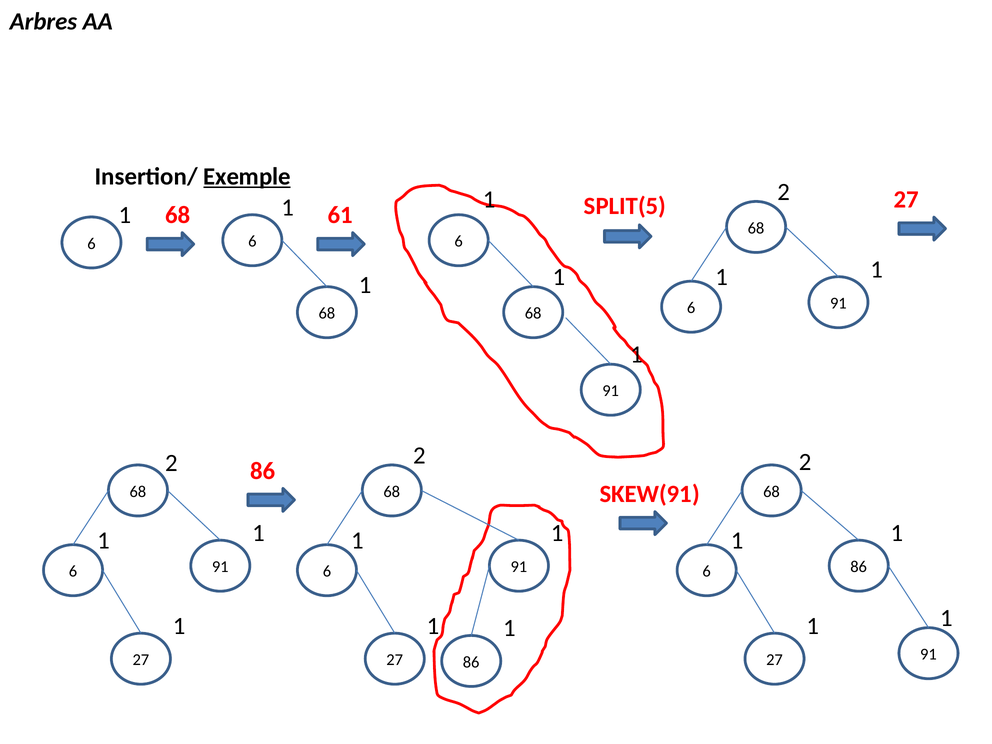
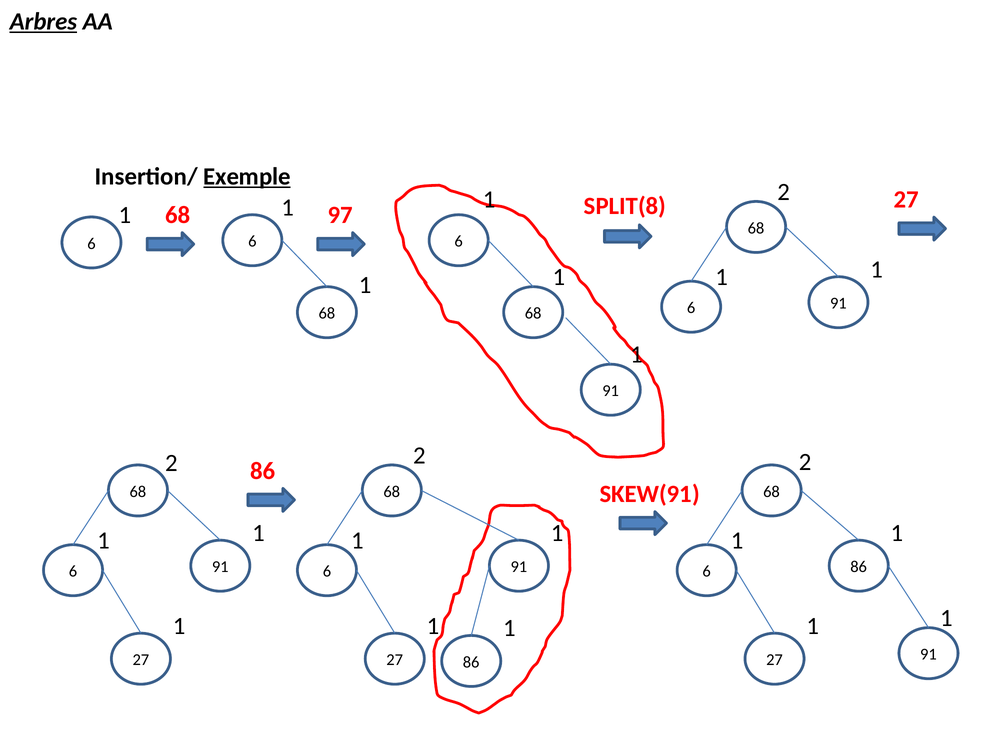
Arbres underline: none -> present
SPLIT(5: SPLIT(5 -> SPLIT(8
61: 61 -> 97
